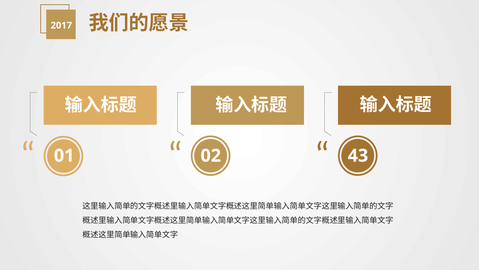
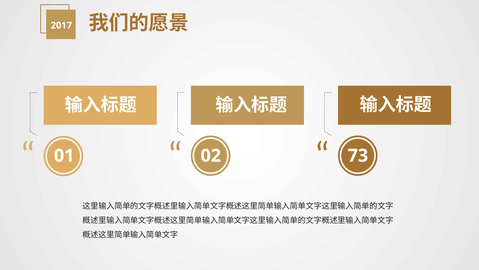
43: 43 -> 73
